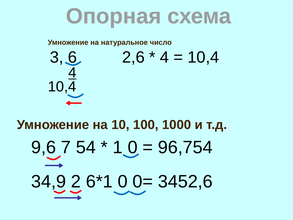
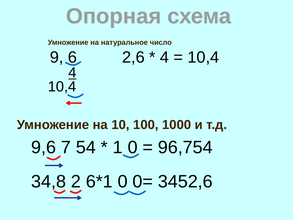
3: 3 -> 9
34,9: 34,9 -> 34,8
